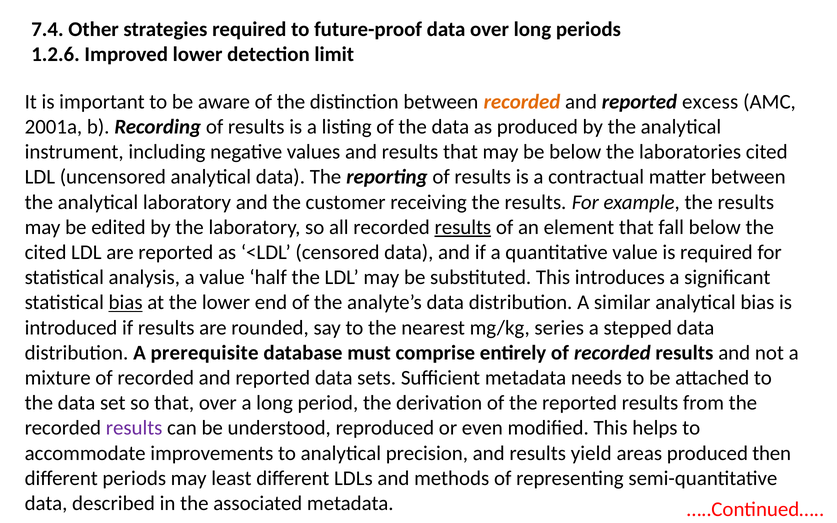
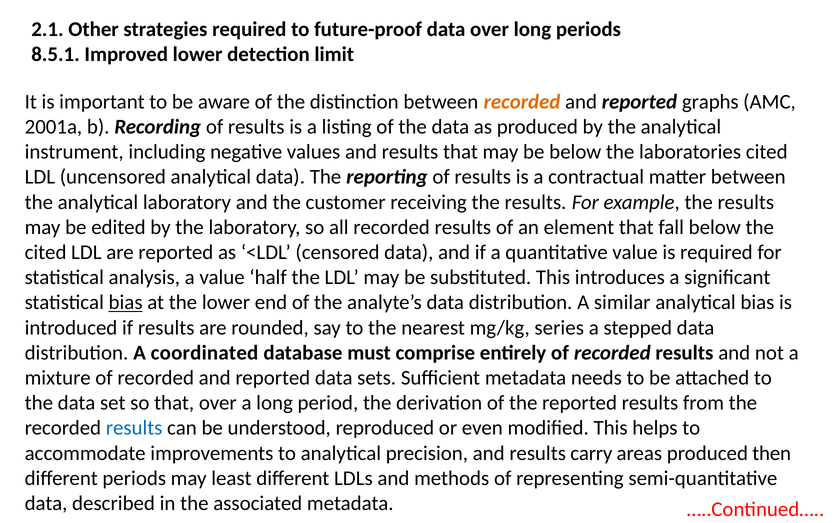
7.4: 7.4 -> 2.1
1.2.6: 1.2.6 -> 8.5.1
excess: excess -> graphs
results at (463, 227) underline: present -> none
prerequisite: prerequisite -> coordinated
results at (134, 428) colour: purple -> blue
yield: yield -> carry
